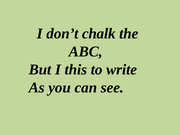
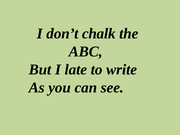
this: this -> late
